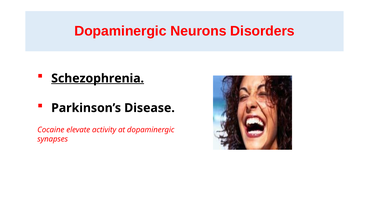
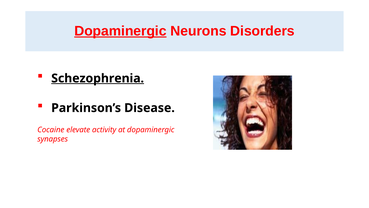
Dopaminergic at (120, 31) underline: none -> present
